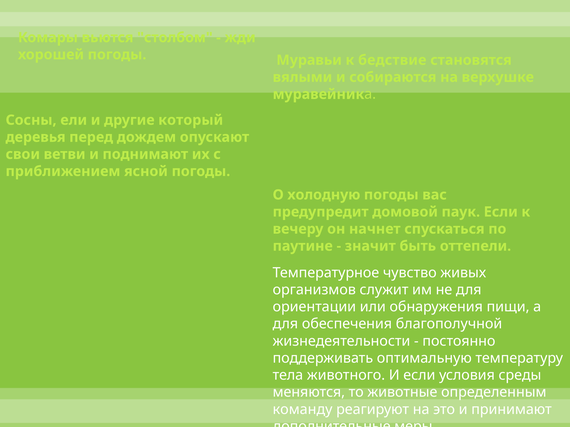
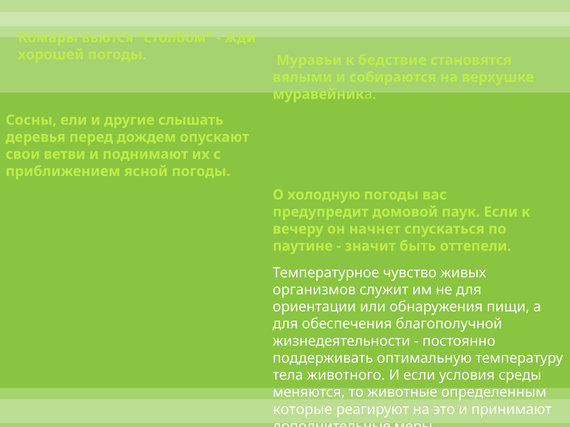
который: который -> слышать
команду: команду -> которые
